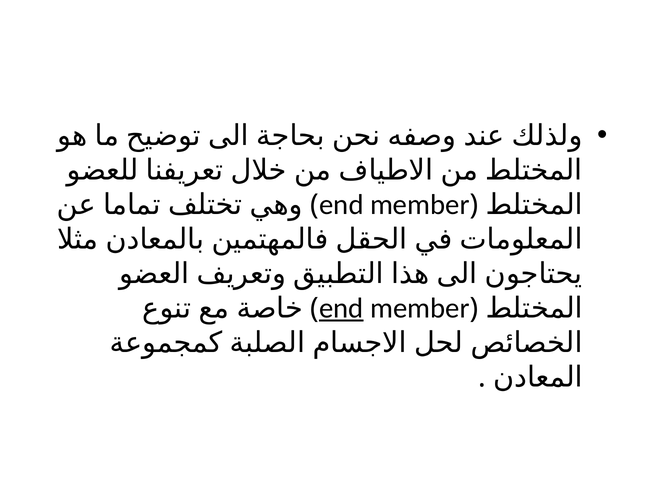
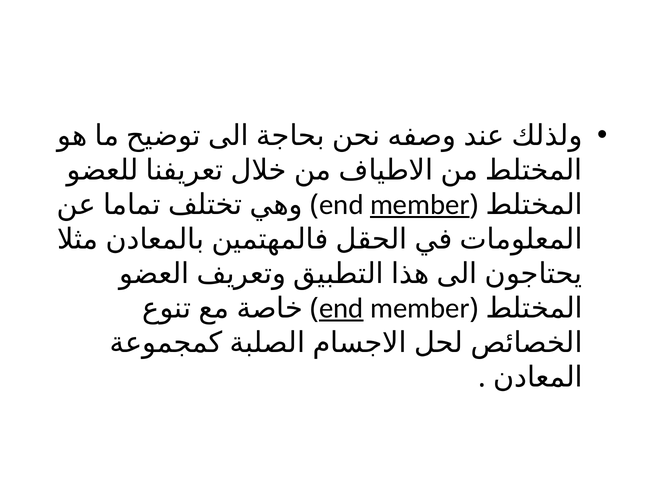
member at (420, 204) underline: none -> present
